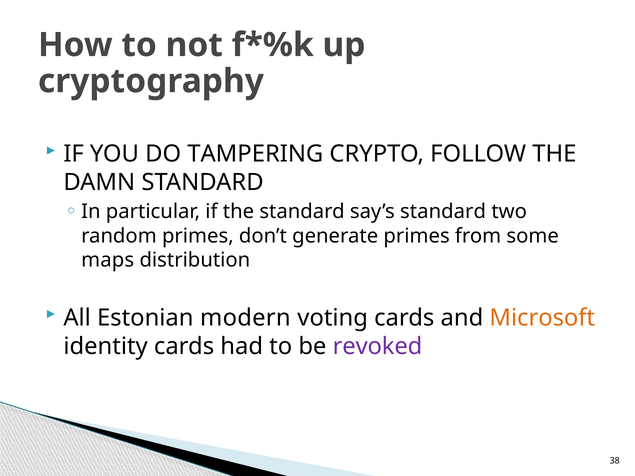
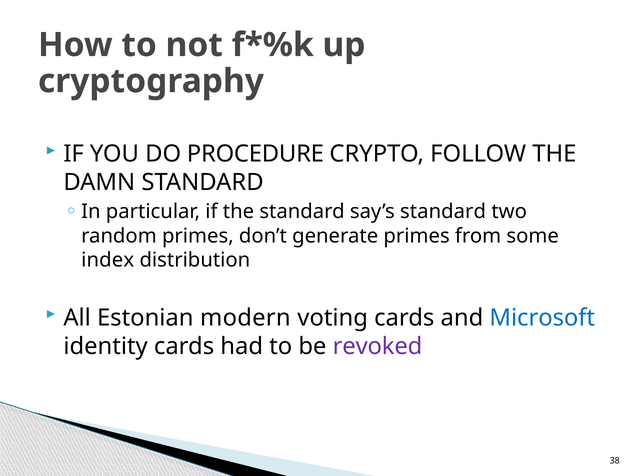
TAMPERING: TAMPERING -> PROCEDURE
maps: maps -> index
Microsoft colour: orange -> blue
